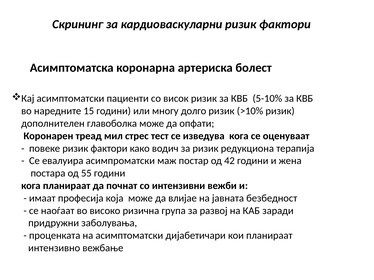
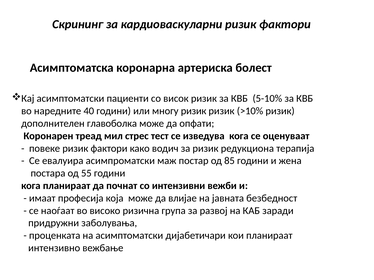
15: 15 -> 40
многу долго: долго -> ризик
42: 42 -> 85
